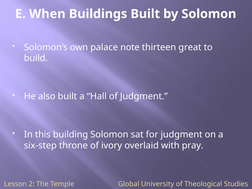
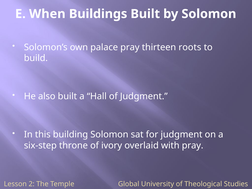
palace note: note -> pray
great: great -> roots
